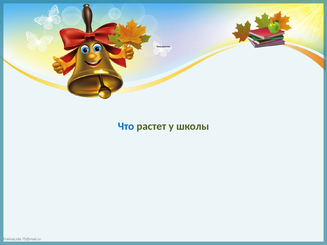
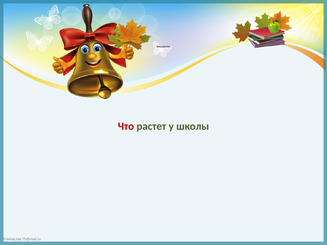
Что colour: blue -> red
